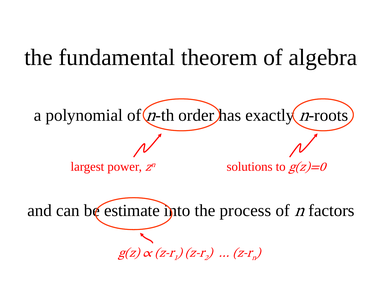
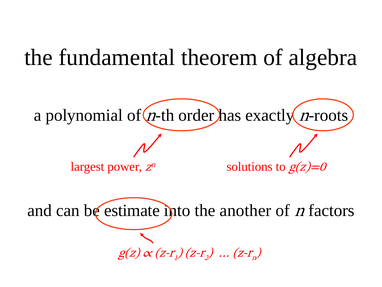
process: process -> another
